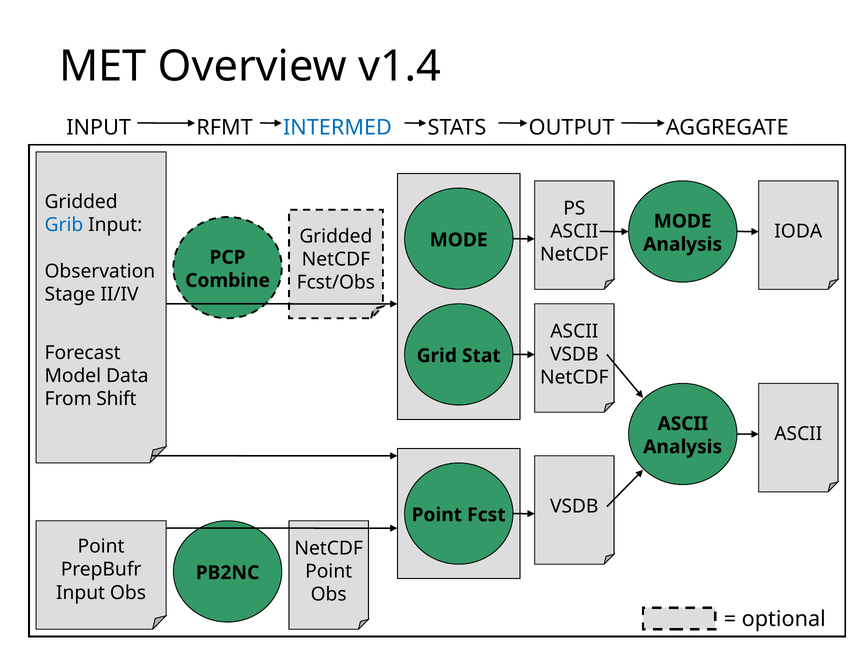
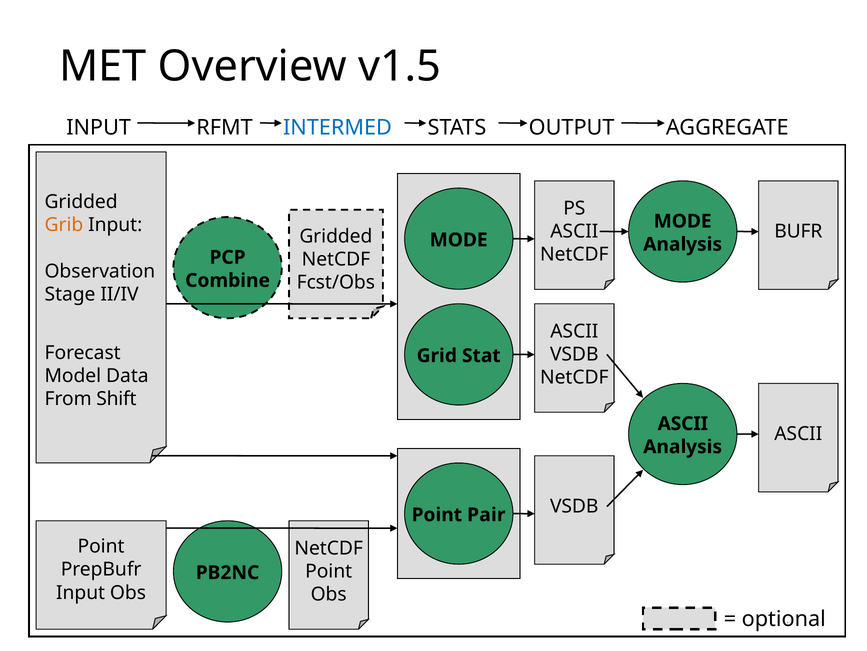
v1.4: v1.4 -> v1.5
Grib colour: blue -> orange
IODA: IODA -> BUFR
Fcst: Fcst -> Pair
